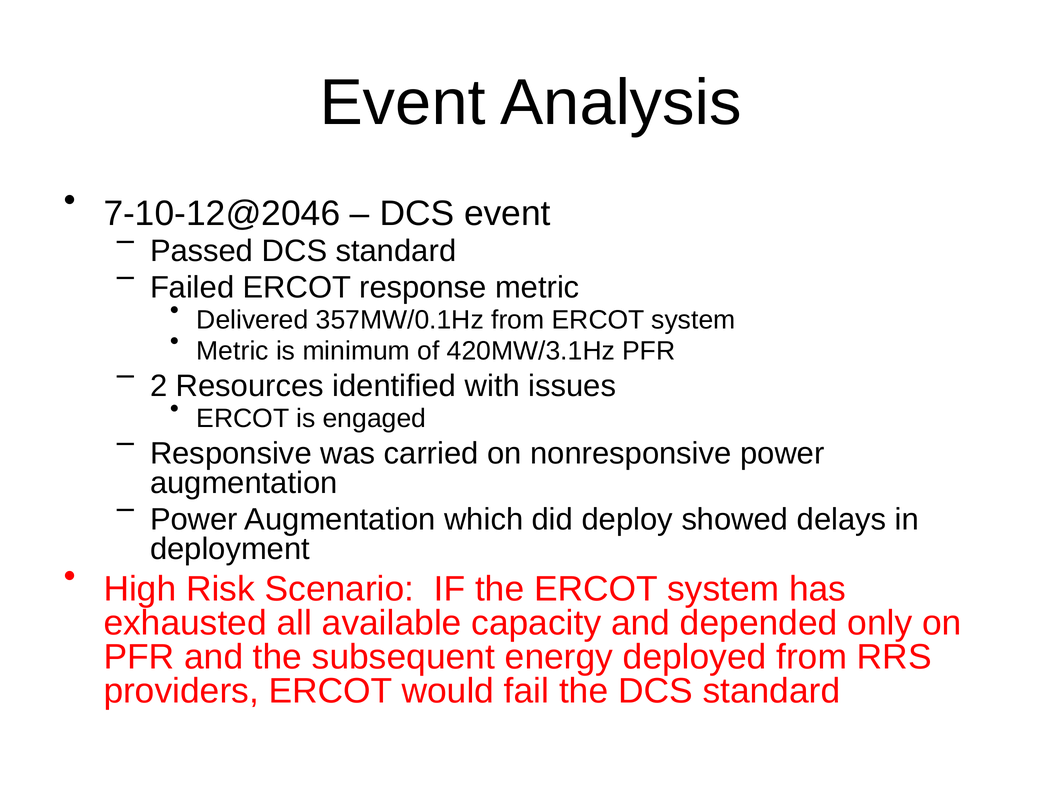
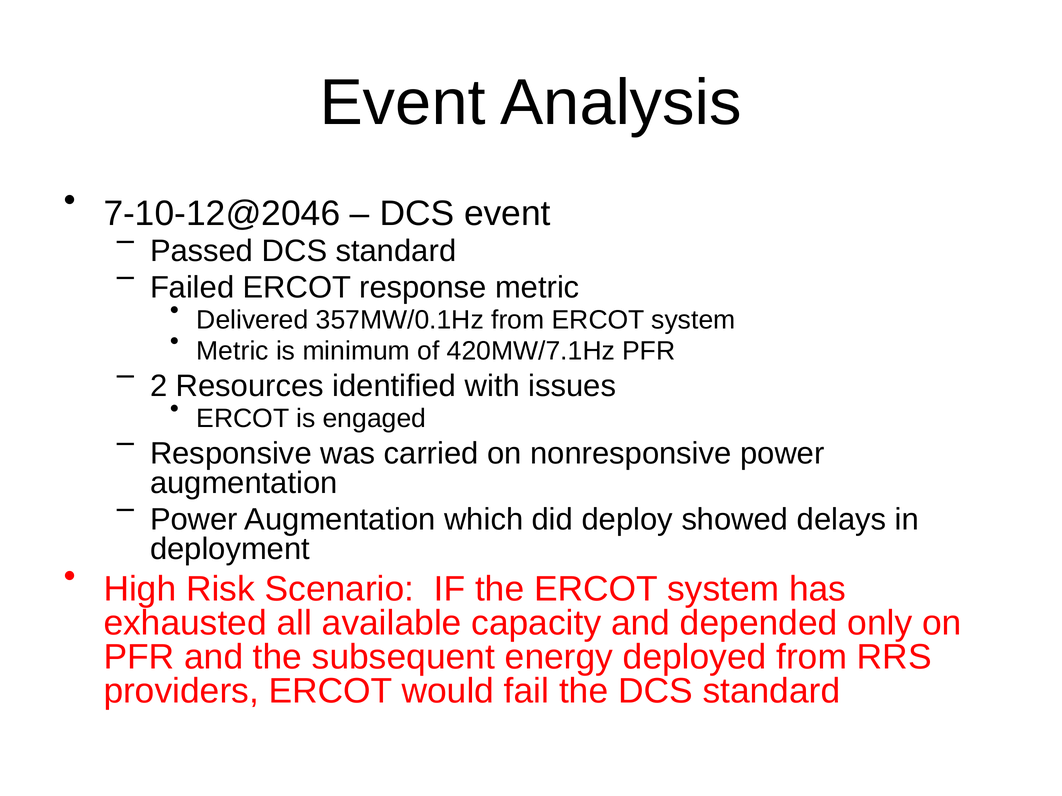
420MW/3.1Hz: 420MW/3.1Hz -> 420MW/7.1Hz
